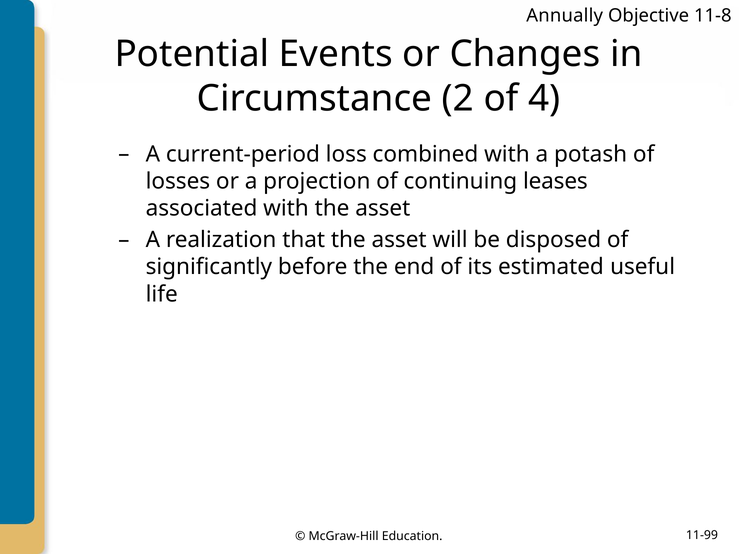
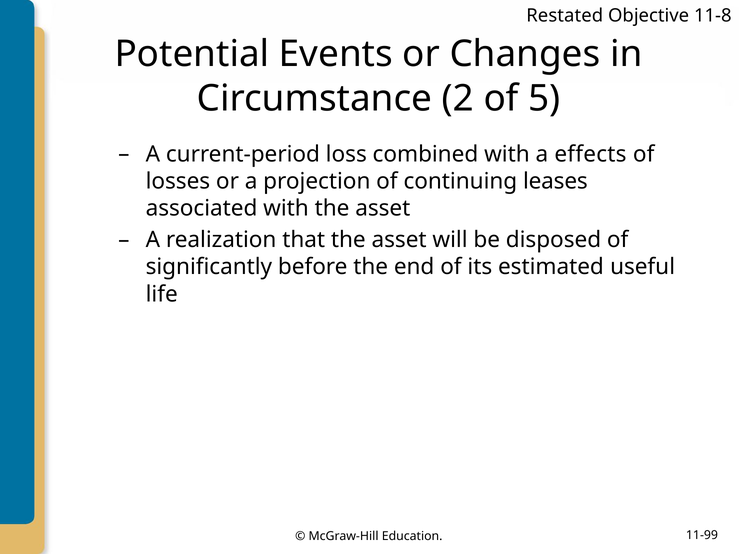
Annually: Annually -> Restated
4: 4 -> 5
potash: potash -> effects
